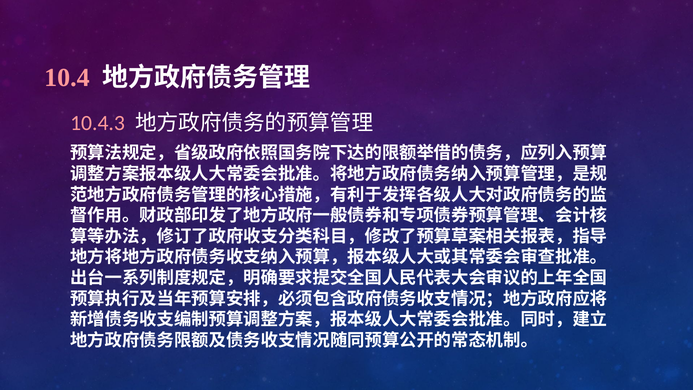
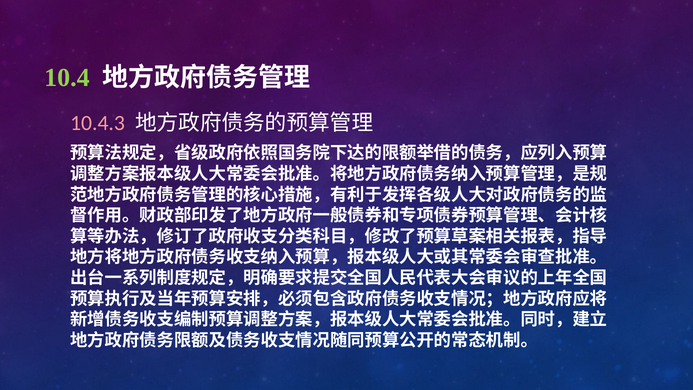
10.4 colour: pink -> light green
